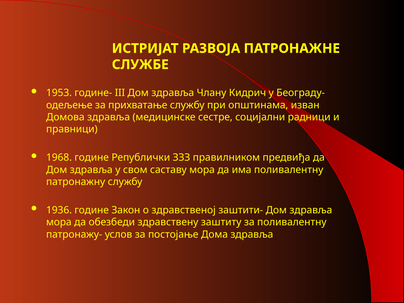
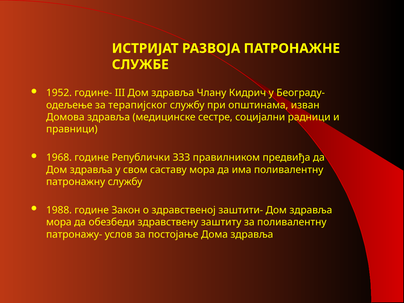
1953: 1953 -> 1952
прихватање: прихватање -> терапијског
1936: 1936 -> 1988
